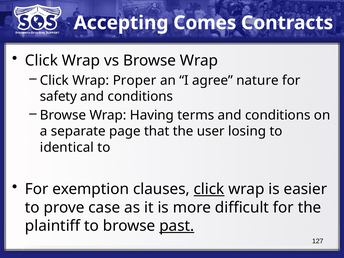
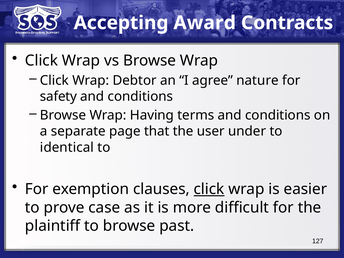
Comes: Comes -> Award
Proper: Proper -> Debtor
losing: losing -> under
past underline: present -> none
